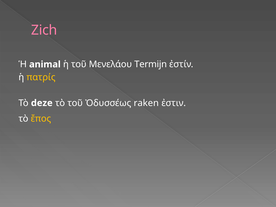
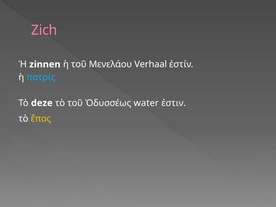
animal: animal -> zinnen
Termijn: Termijn -> Verhaal
πατρίς colour: yellow -> light blue
raken: raken -> water
